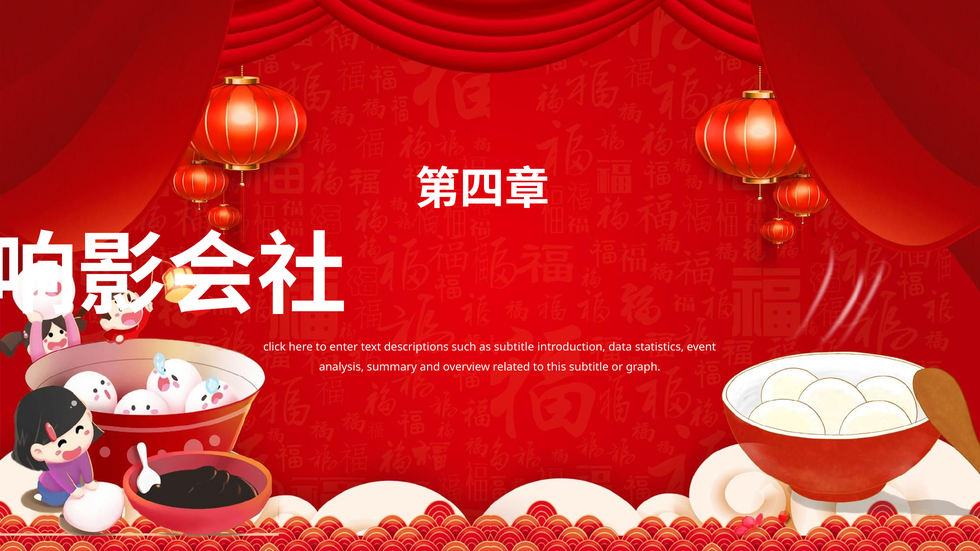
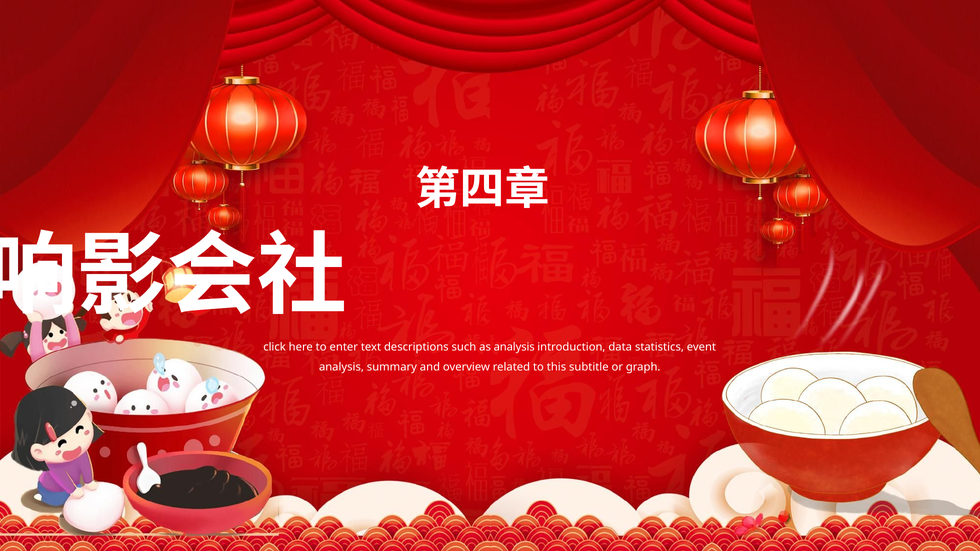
as subtitle: subtitle -> analysis
